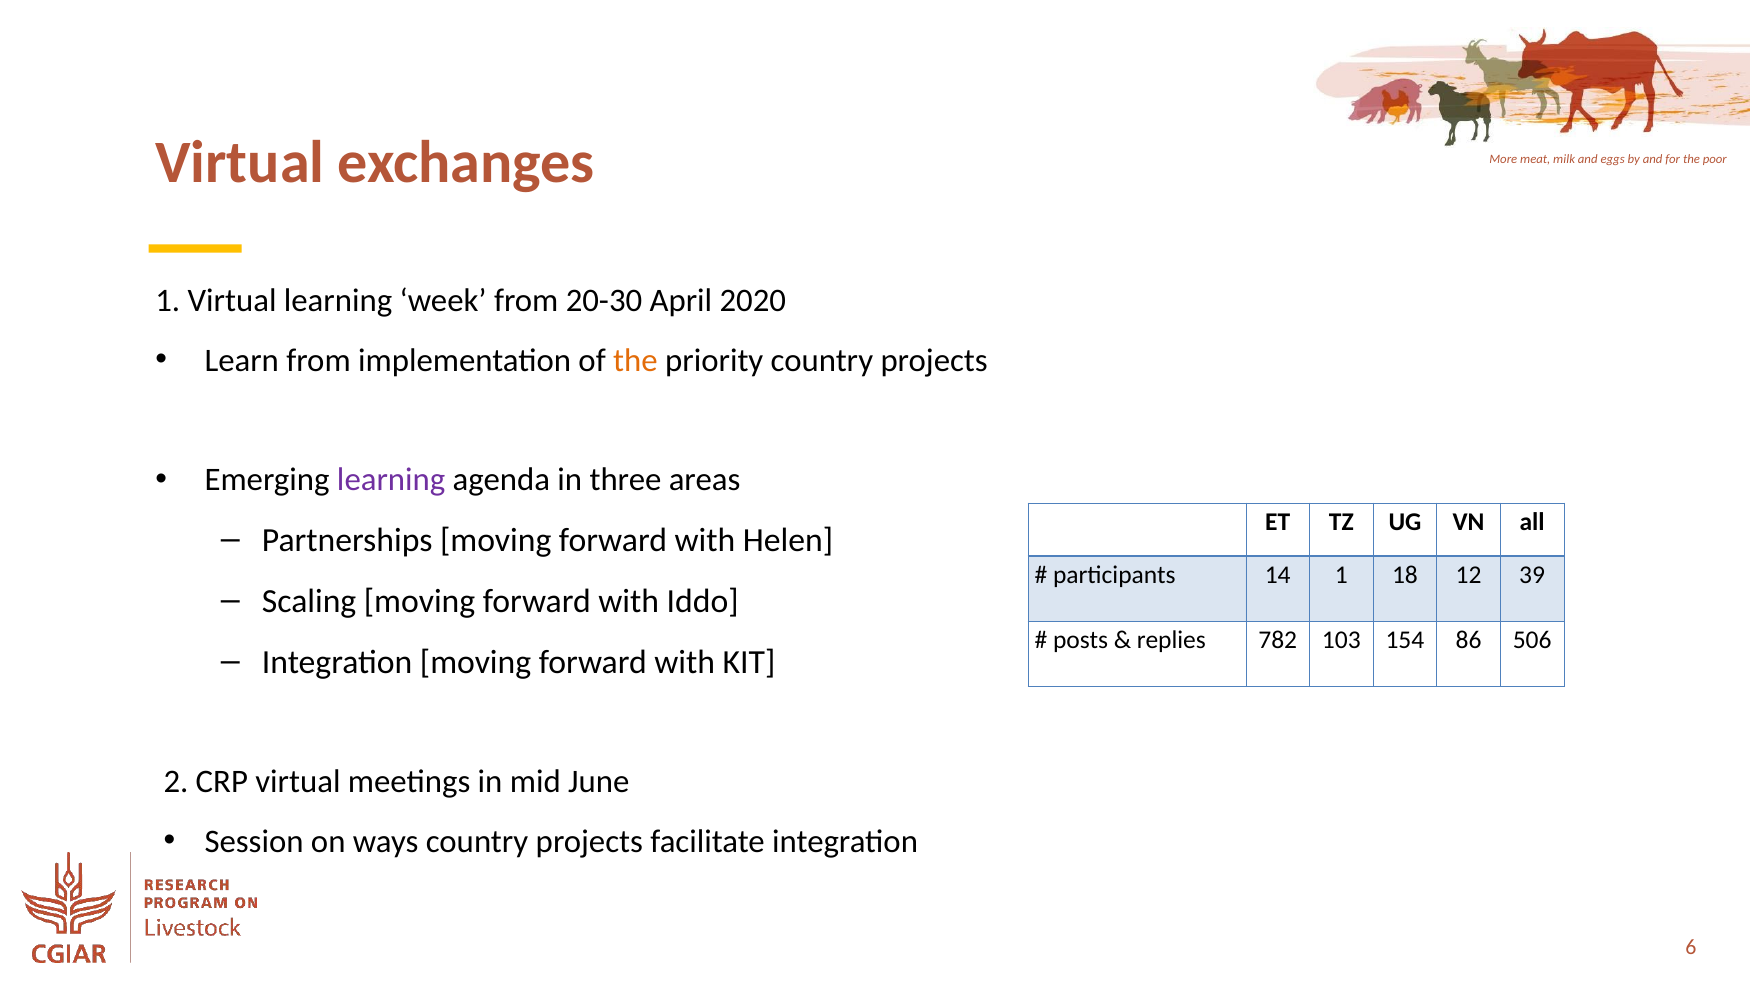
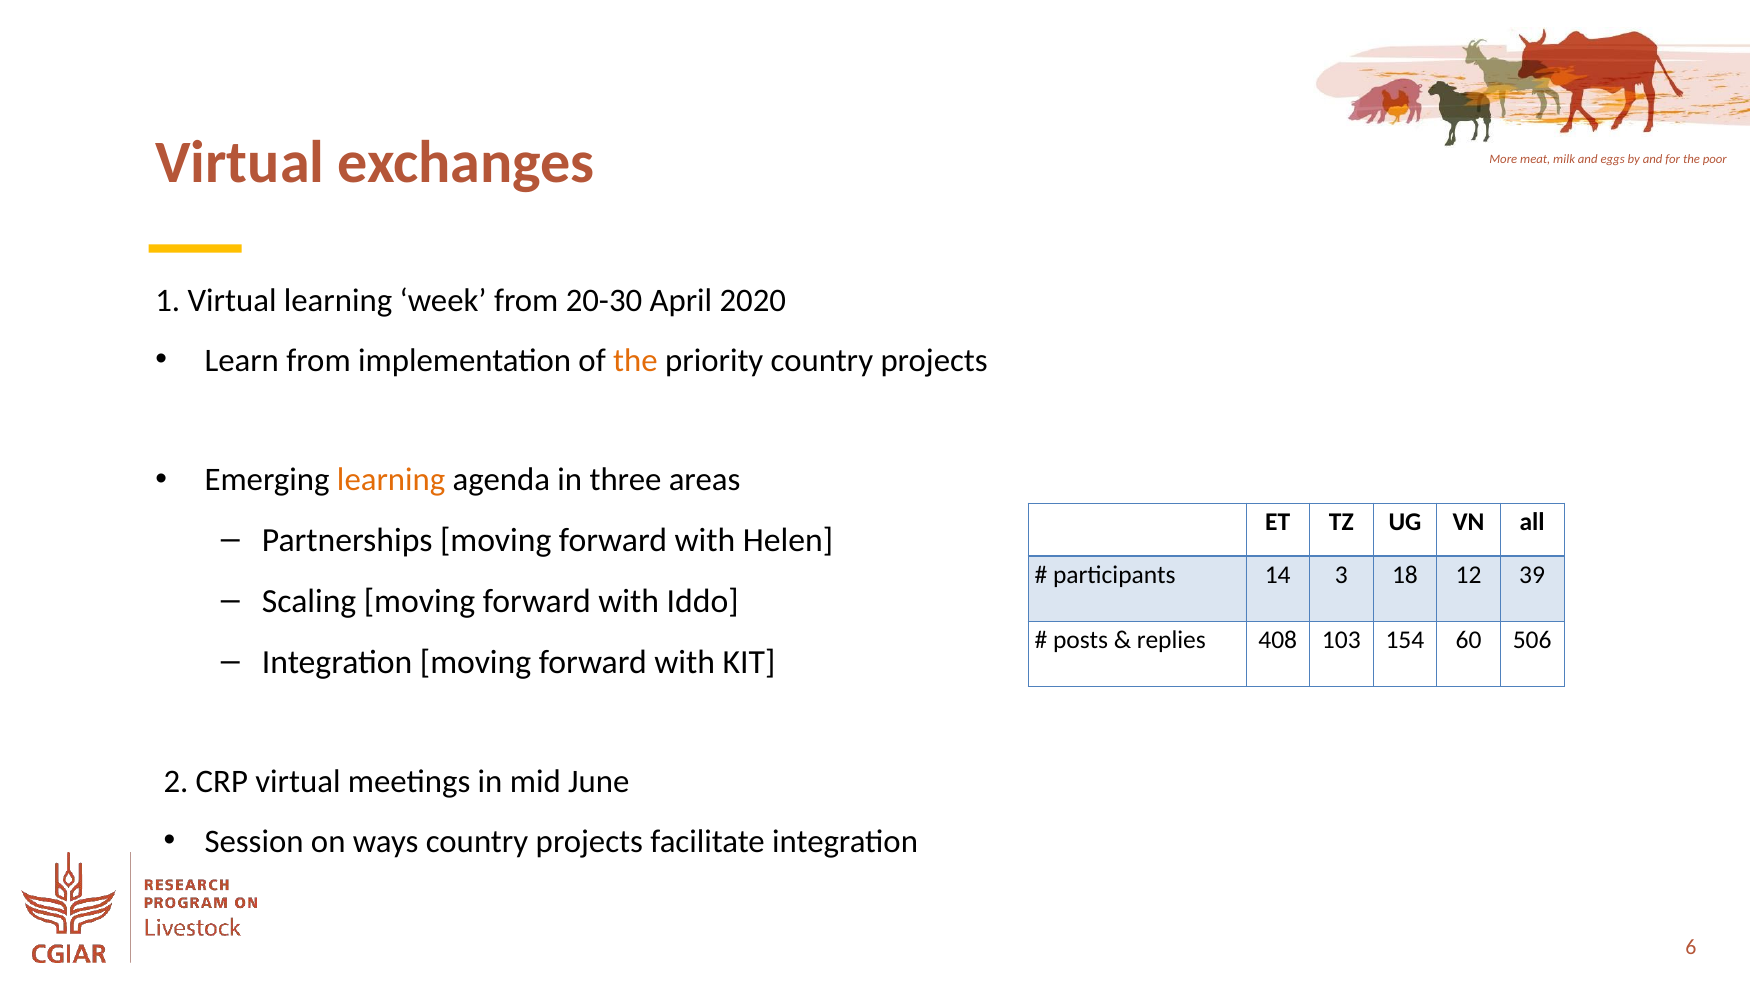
learning at (391, 480) colour: purple -> orange
14 1: 1 -> 3
782: 782 -> 408
86: 86 -> 60
